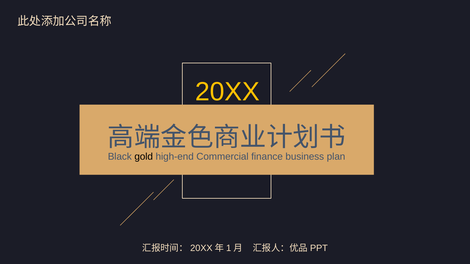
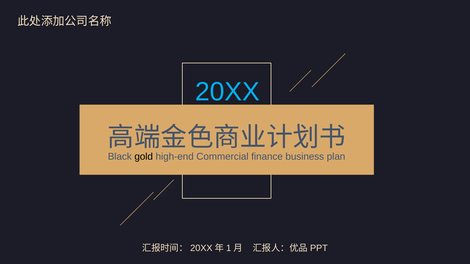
20XX colour: yellow -> light blue
